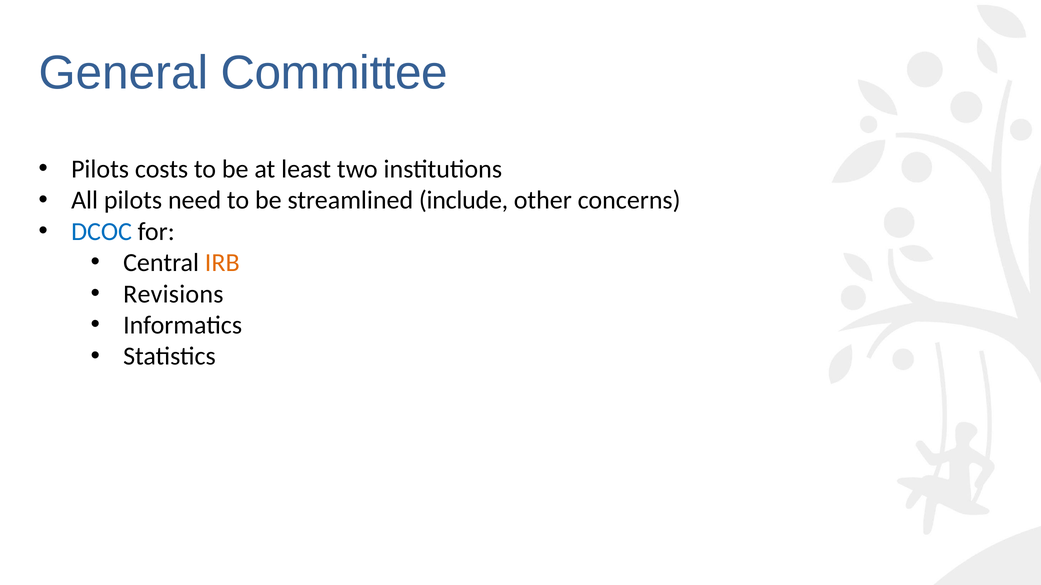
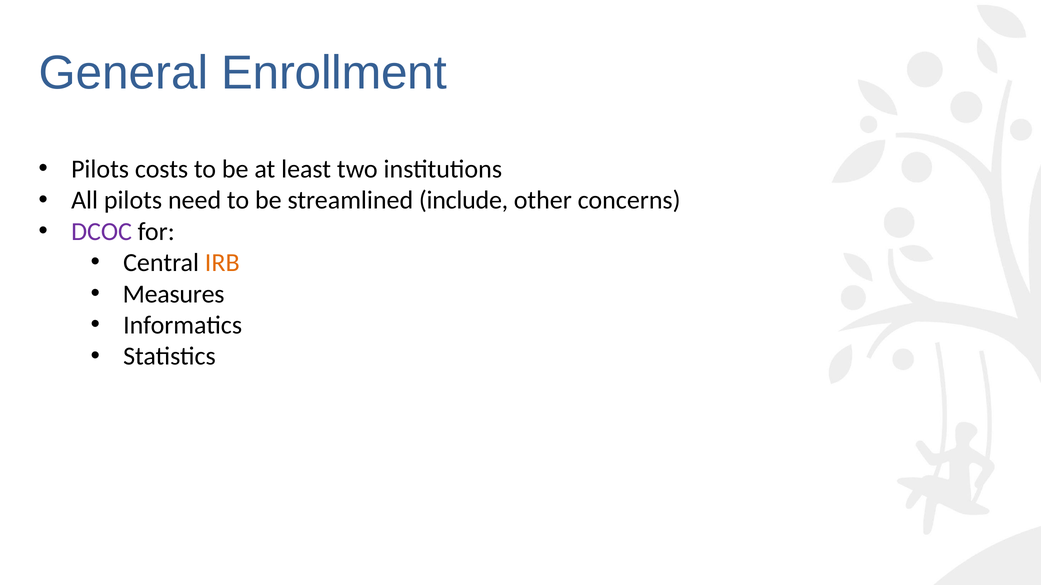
Committee: Committee -> Enrollment
DCOC colour: blue -> purple
Revisions: Revisions -> Measures
